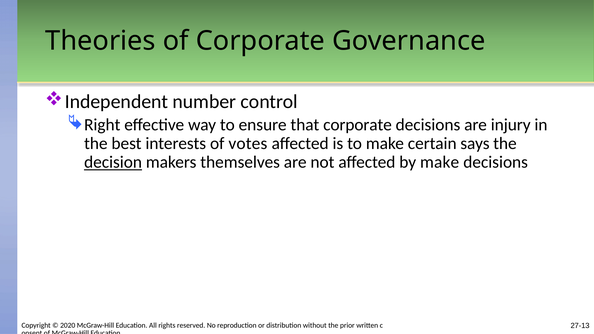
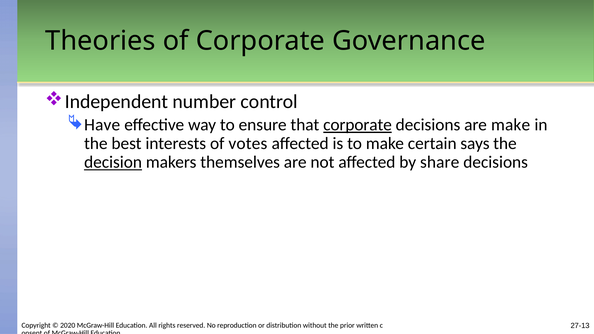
Right: Right -> Have
corporate at (358, 125) underline: none -> present
are injury: injury -> make
by make: make -> share
